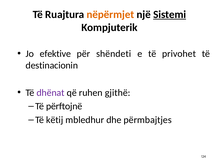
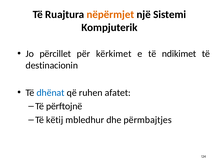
Sistemi underline: present -> none
efektive: efektive -> përcillet
shëndeti: shëndeti -> kërkimet
privohet: privohet -> ndikimet
dhënat colour: purple -> blue
gjithë: gjithë -> afatet
